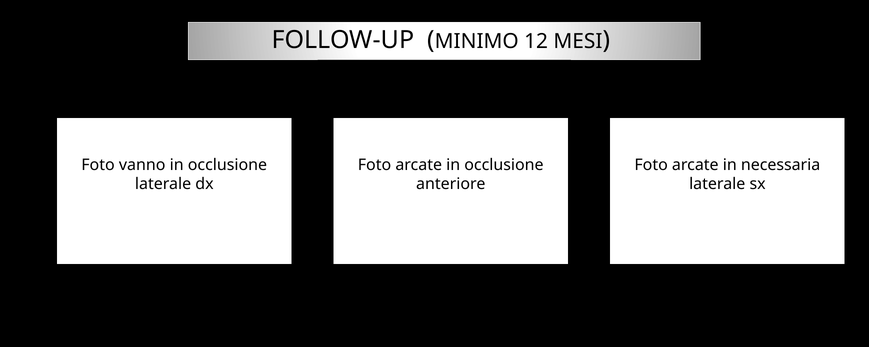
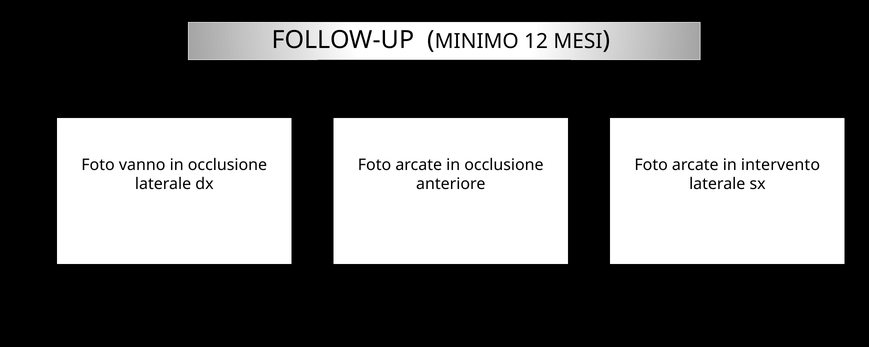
necessaria: necessaria -> intervento
